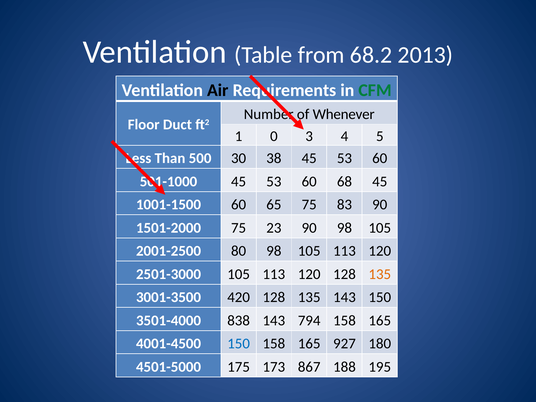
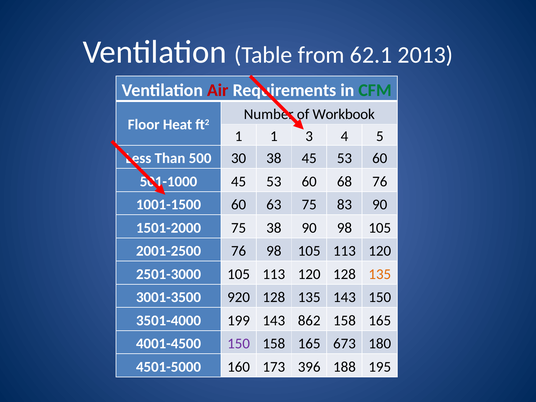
68.2: 68.2 -> 62.1
Air colour: black -> red
Whenever: Whenever -> Workbook
Duct: Duct -> Heat
1 0: 0 -> 1
68 45: 45 -> 76
65: 65 -> 63
75 23: 23 -> 38
2001-2500 80: 80 -> 76
420: 420 -> 920
838: 838 -> 199
794: 794 -> 862
150 at (239, 344) colour: blue -> purple
927: 927 -> 673
175: 175 -> 160
867: 867 -> 396
